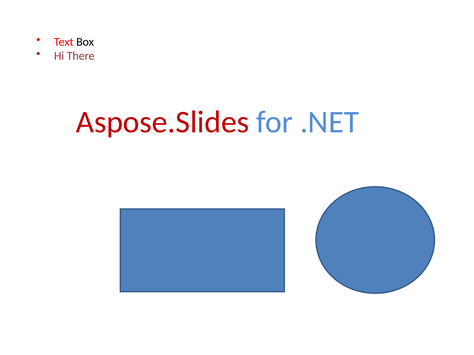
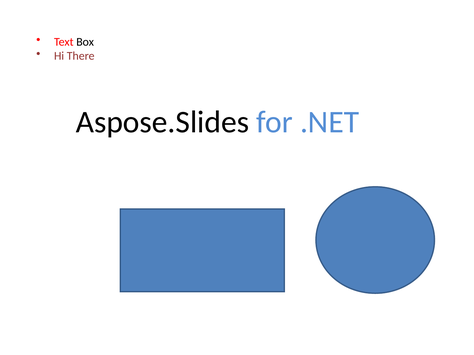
Aspose.Slides colour: red -> black
